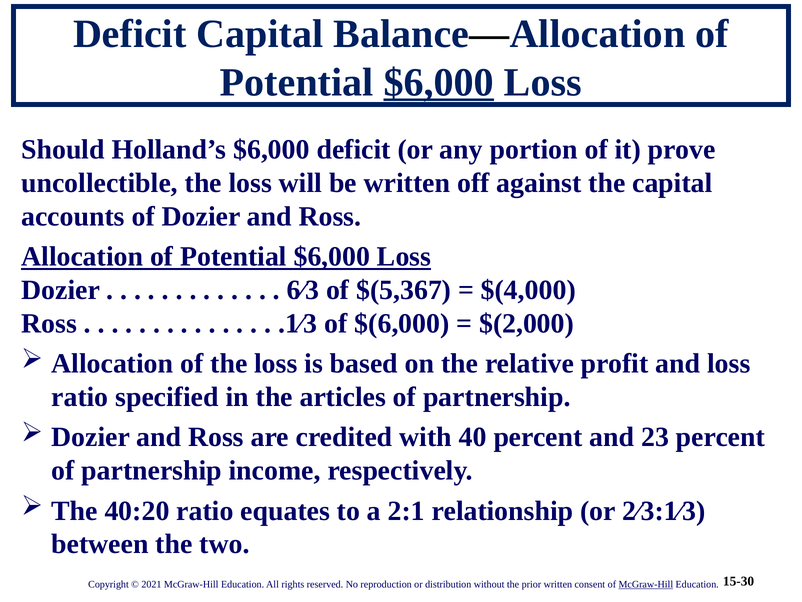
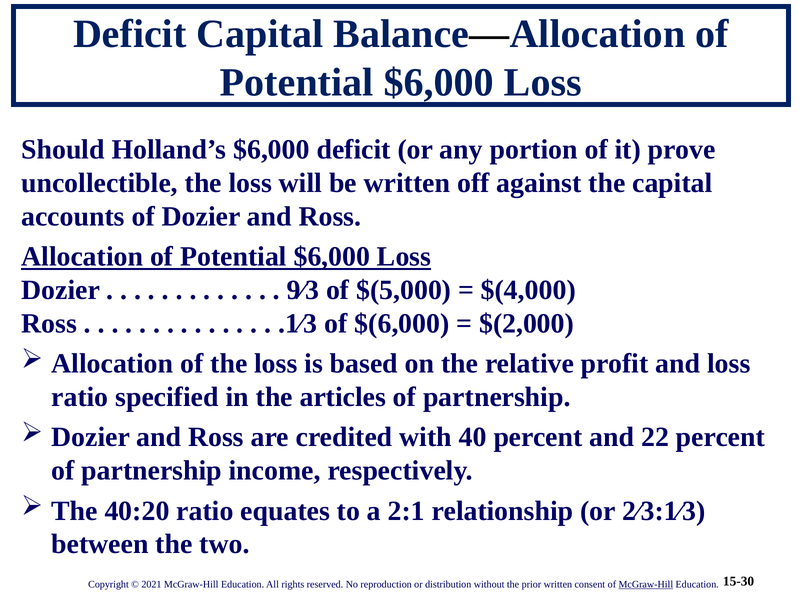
$6,000 at (439, 82) underline: present -> none
6⁄3: 6⁄3 -> 9⁄3
$(5,367: $(5,367 -> $(5,000
23: 23 -> 22
